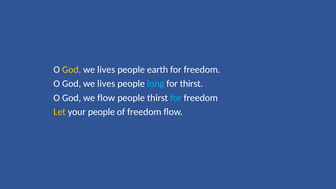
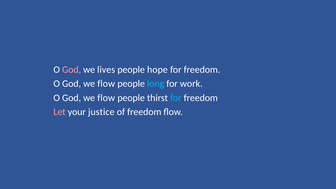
God at (72, 70) colour: yellow -> pink
earth: earth -> hope
lives at (106, 84): lives -> flow
for thirst: thirst -> work
Let colour: yellow -> pink
your people: people -> justice
